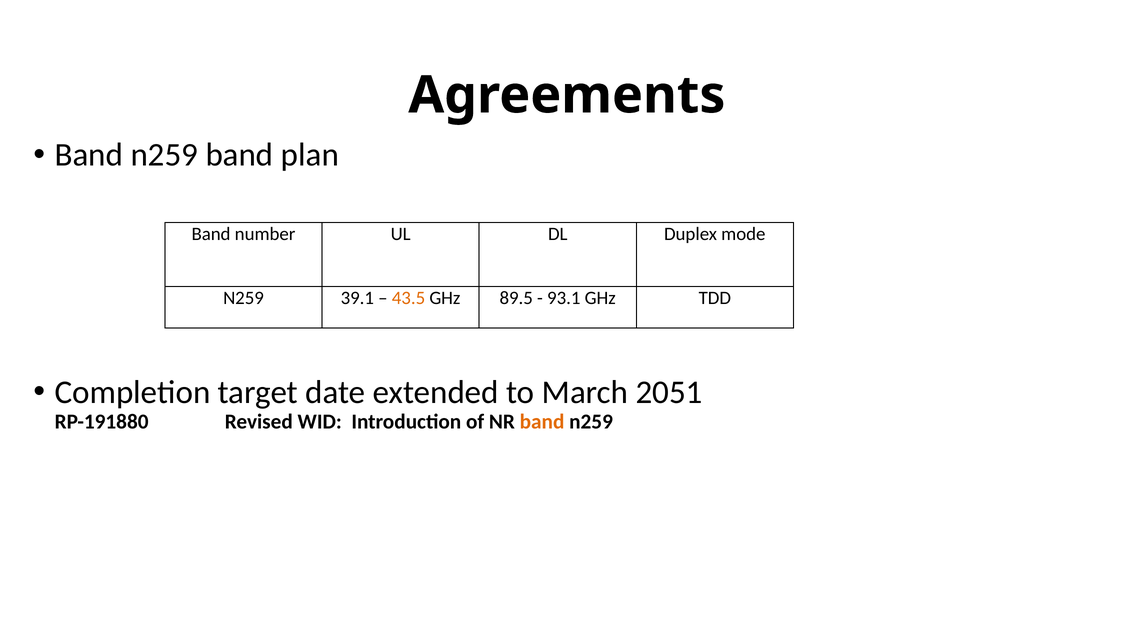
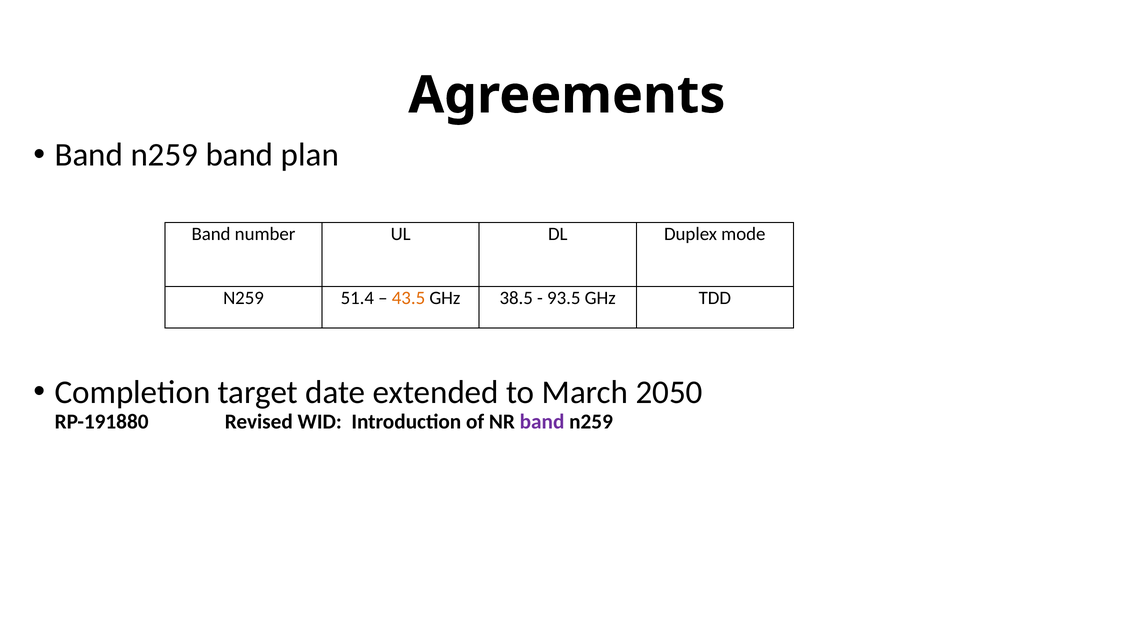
39.1: 39.1 -> 51.4
89.5: 89.5 -> 38.5
93.1: 93.1 -> 93.5
2051: 2051 -> 2050
band at (542, 422) colour: orange -> purple
